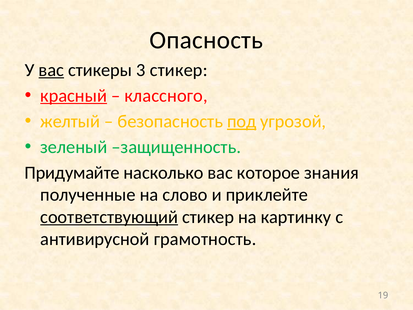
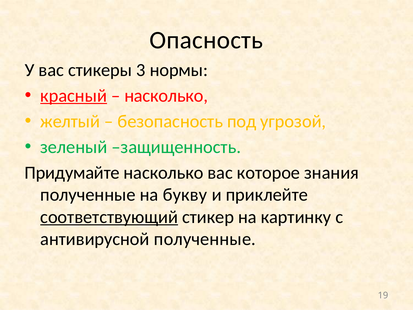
вас at (51, 70) underline: present -> none
3 стикер: стикер -> нормы
классного at (166, 96): классного -> насколько
под underline: present -> none
слово: слово -> букву
антивирусной грамотность: грамотность -> полученные
